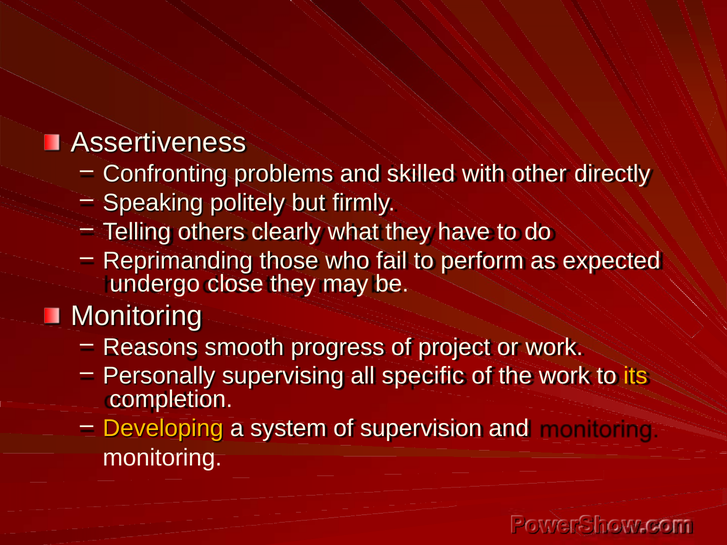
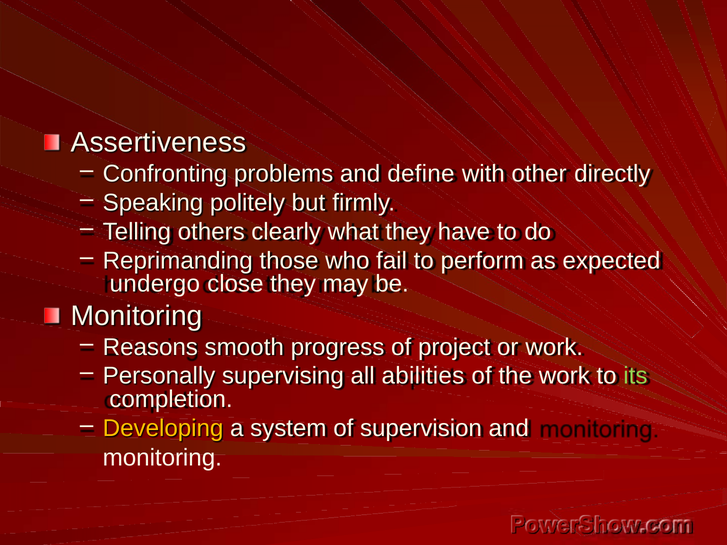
skilled: skilled -> define
specific: specific -> abilities
its colour: yellow -> light green
